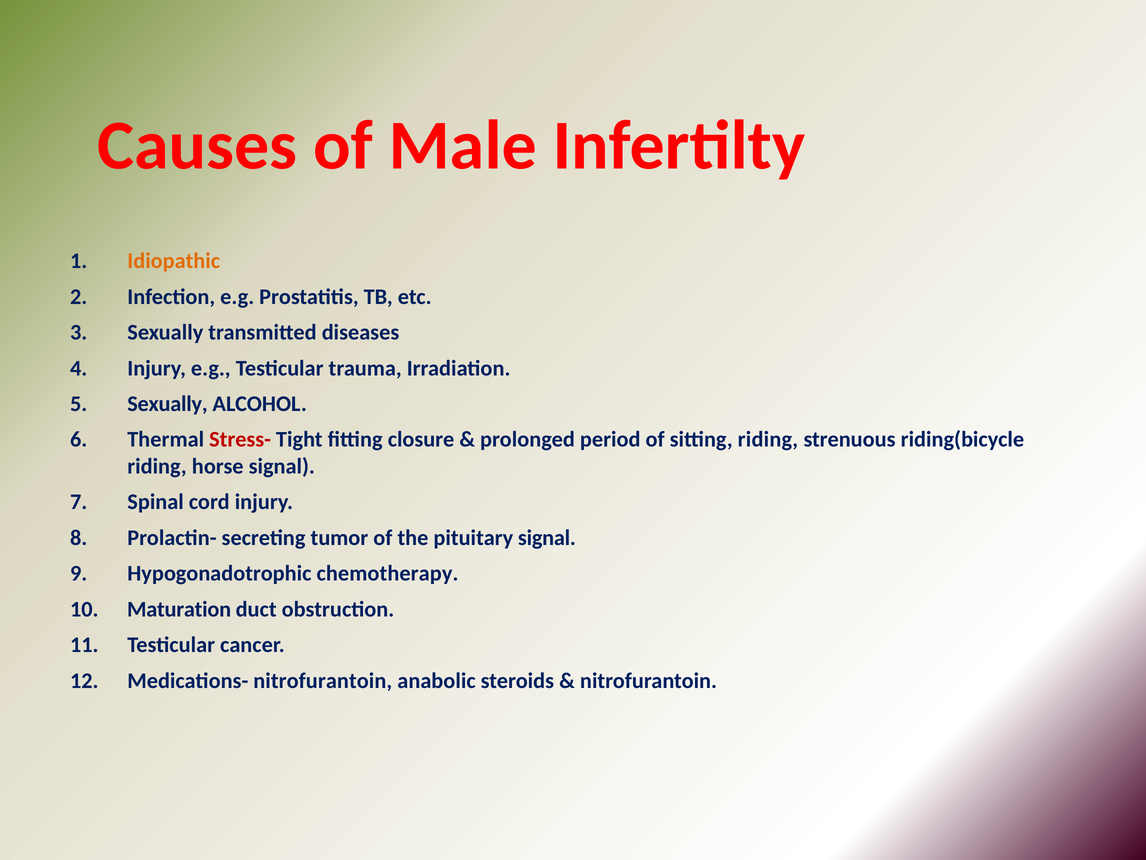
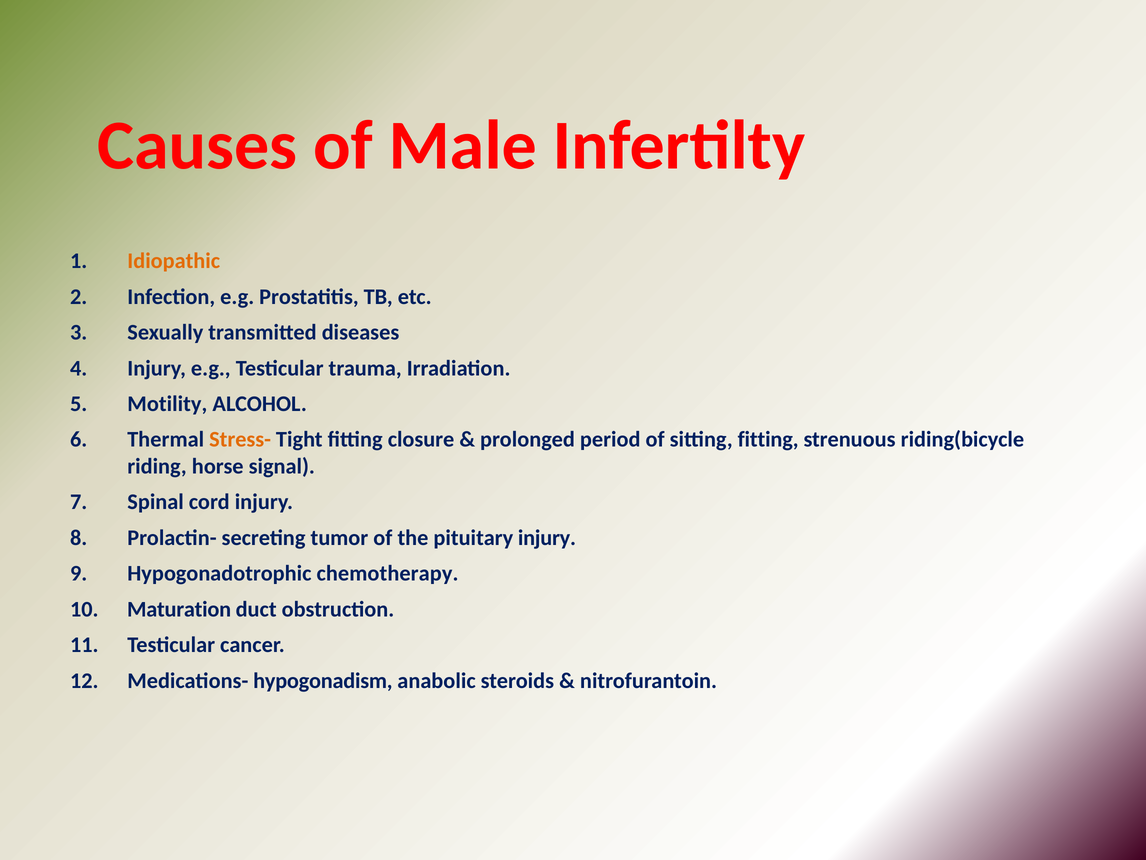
Sexually at (167, 404): Sexually -> Motility
Stress- colour: red -> orange
sitting riding: riding -> fitting
pituitary signal: signal -> injury
Medications- nitrofurantoin: nitrofurantoin -> hypogonadism
